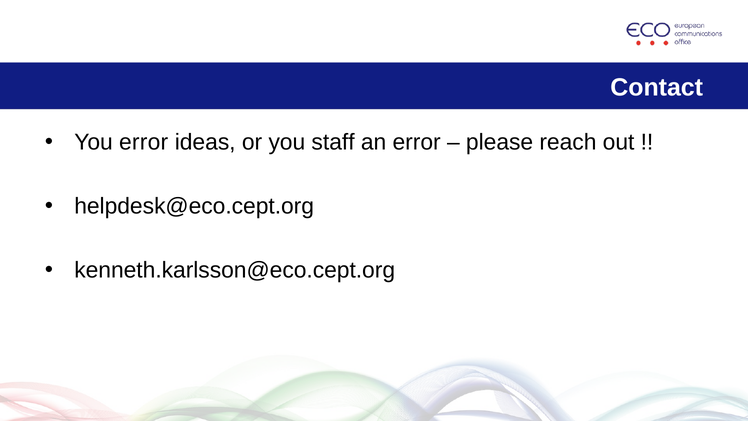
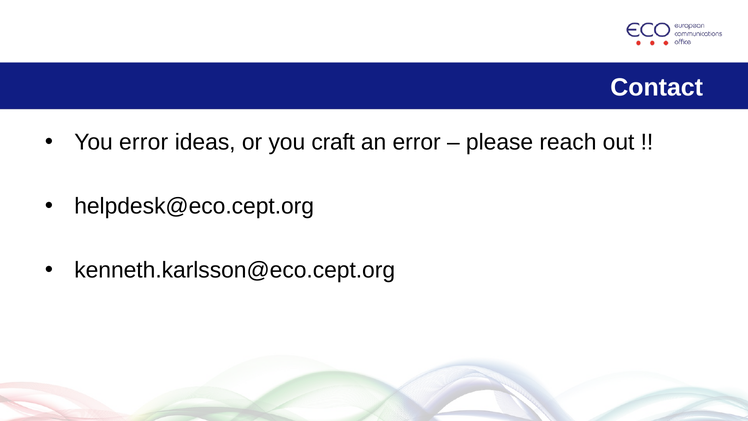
staff: staff -> craft
